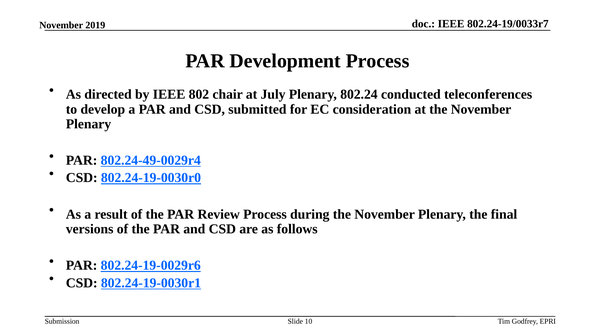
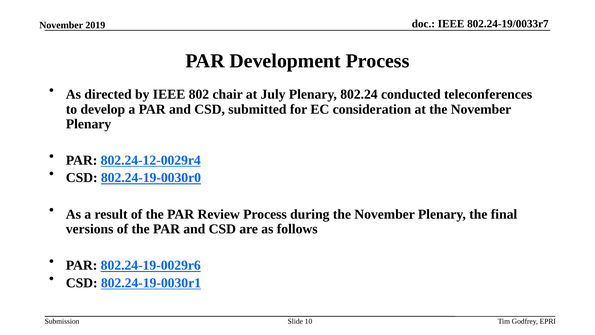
802.24-49-0029r4: 802.24-49-0029r4 -> 802.24-12-0029r4
